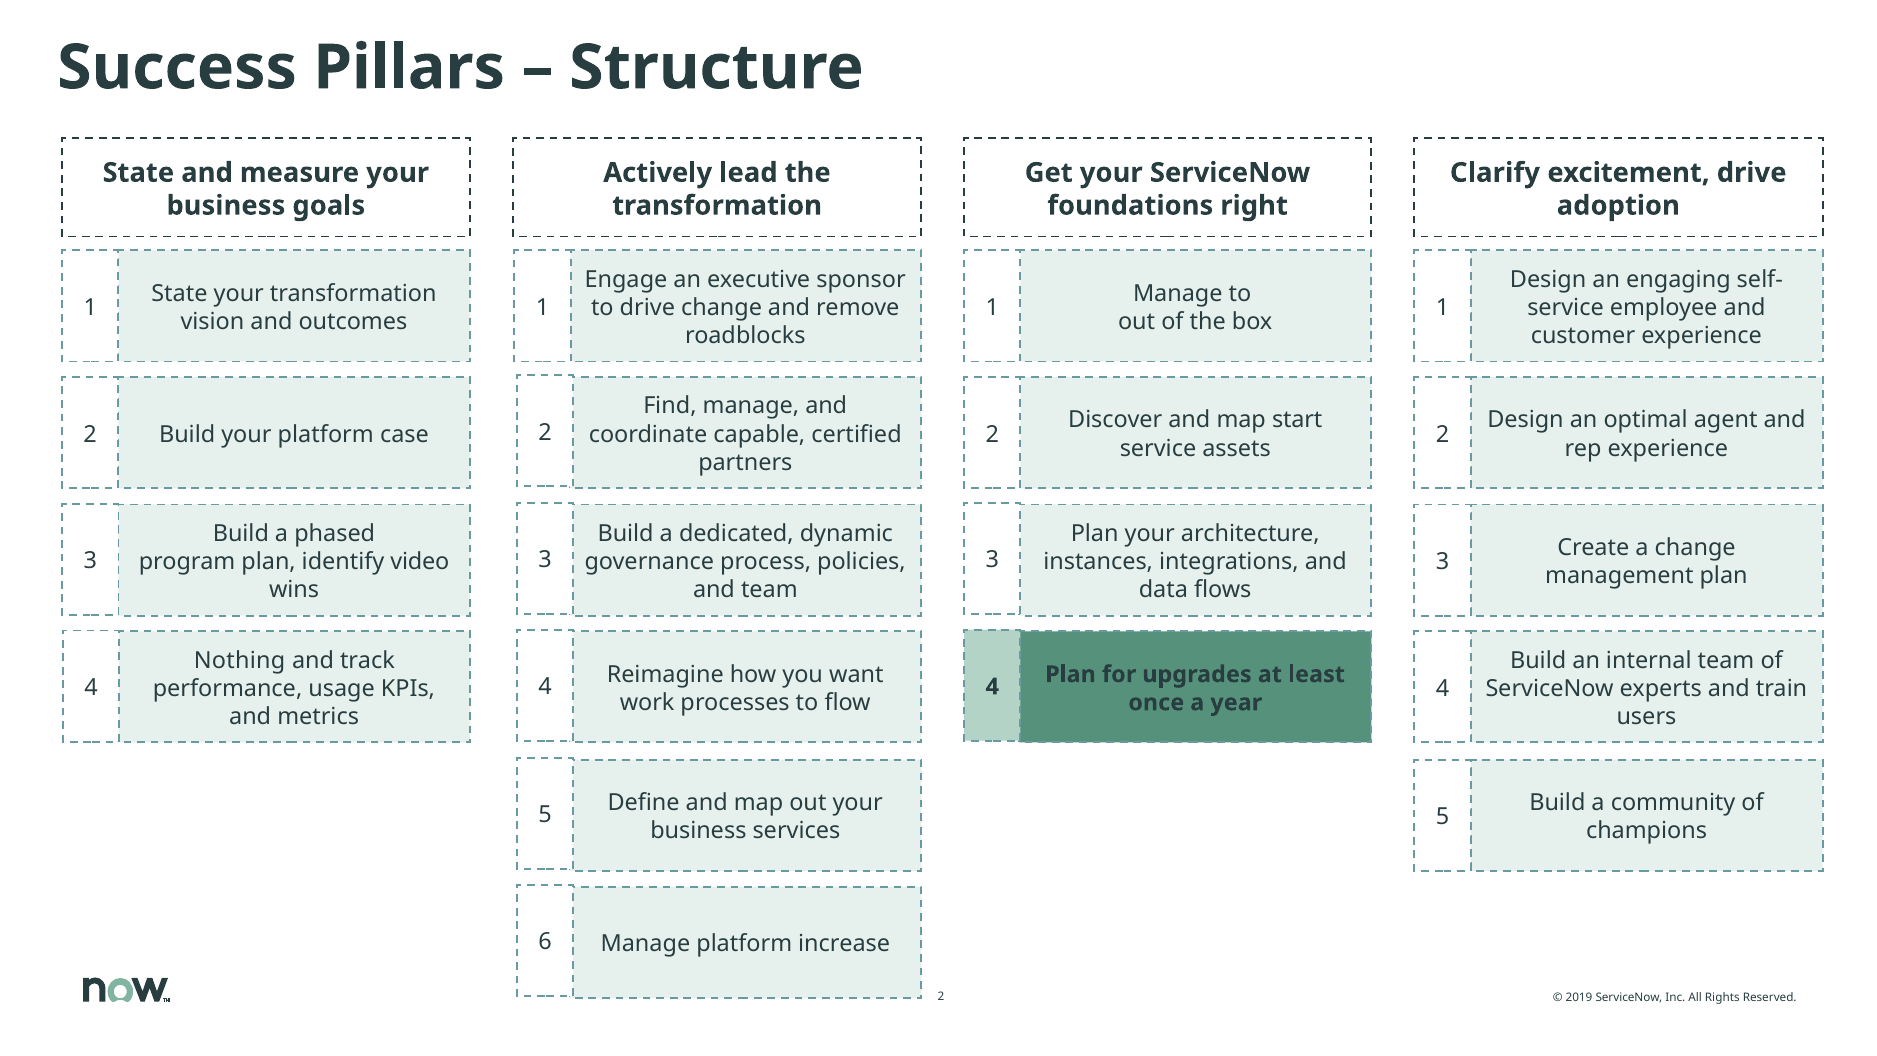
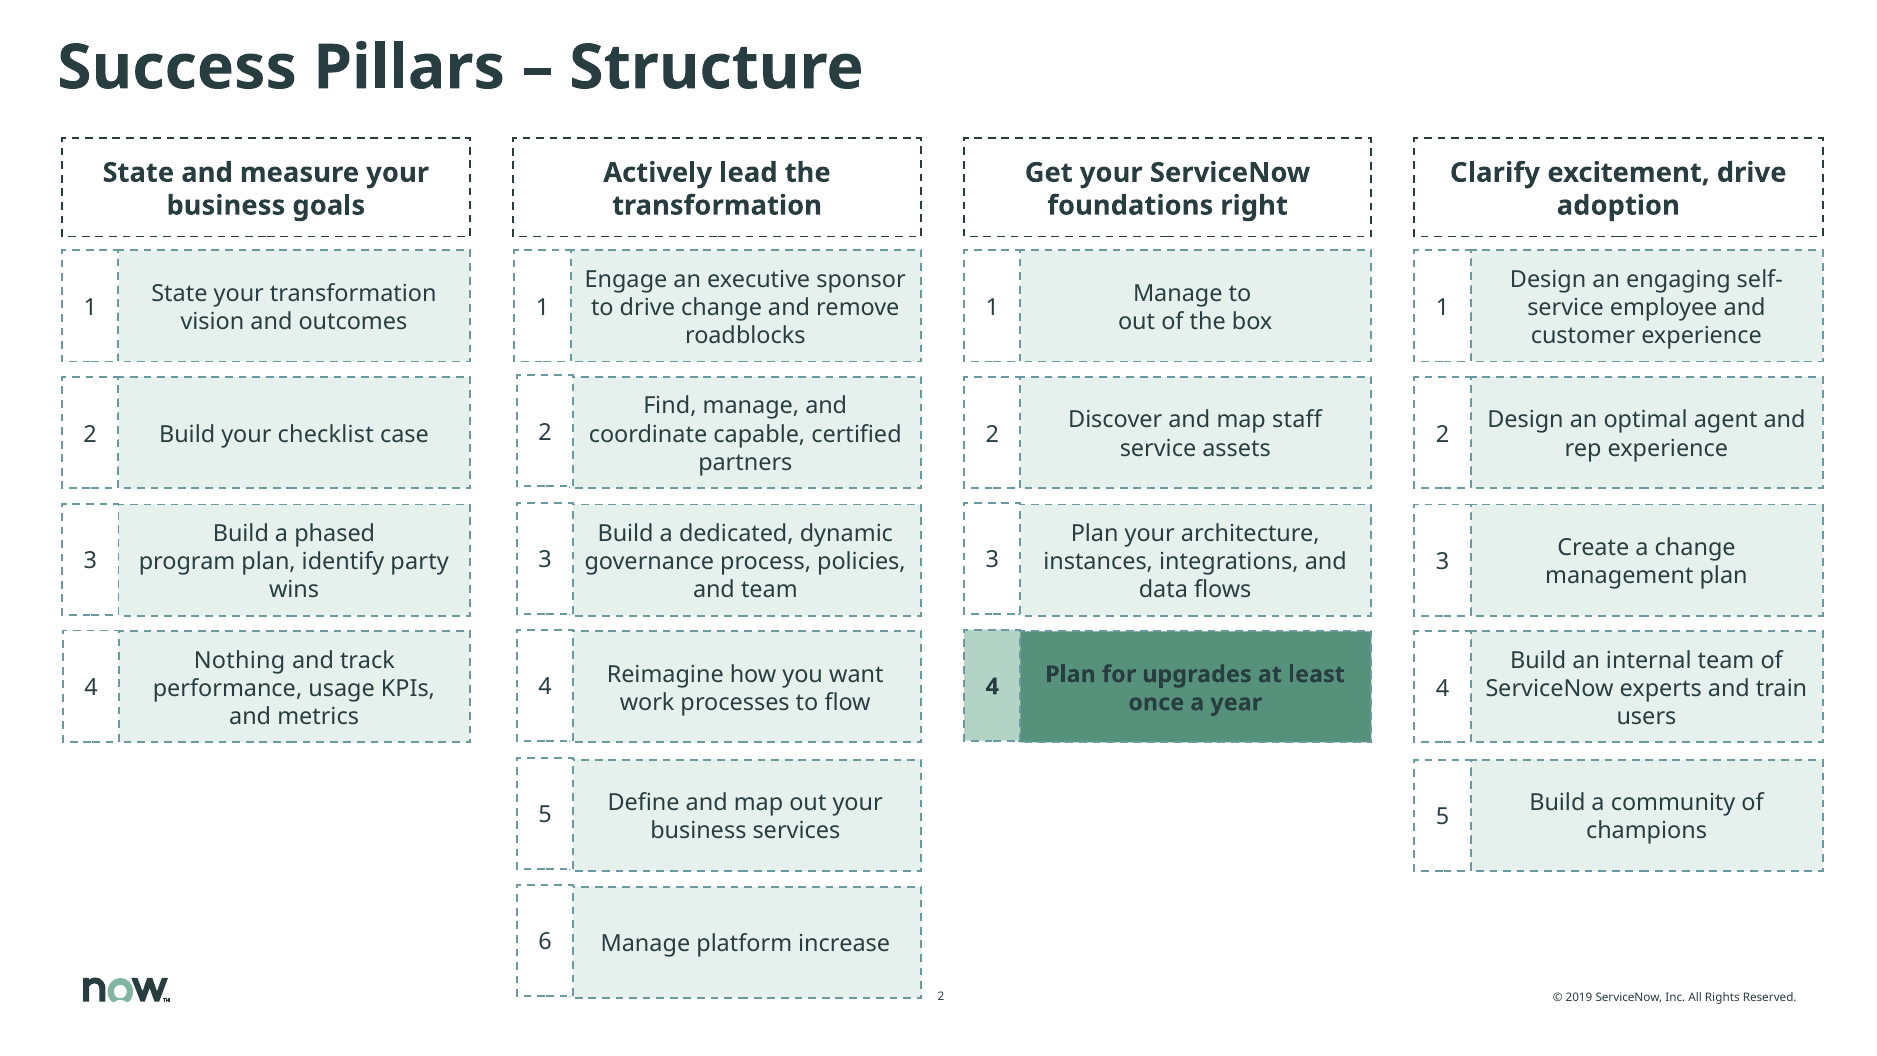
start: start -> staff
your platform: platform -> checklist
video: video -> party
